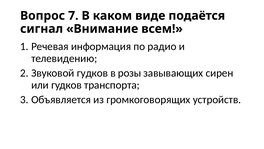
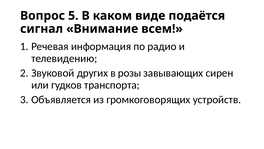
7: 7 -> 5
Звуковой гудков: гудков -> других
